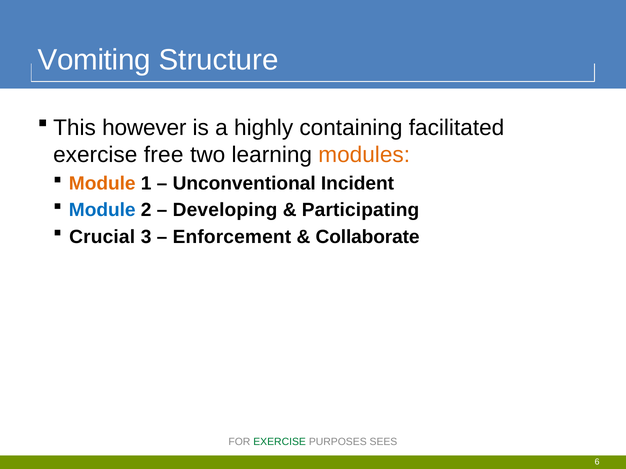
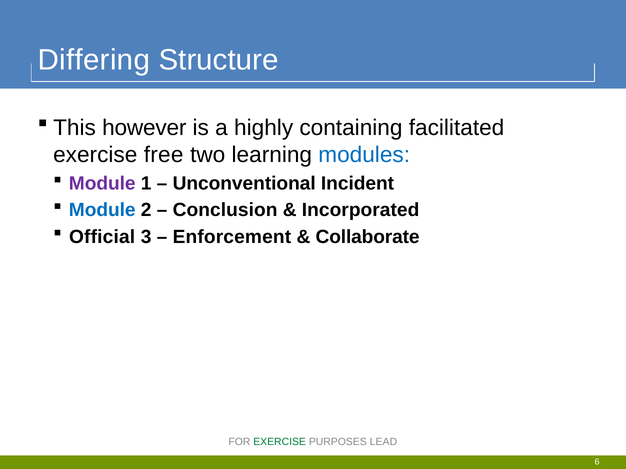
Vomiting: Vomiting -> Differing
modules colour: orange -> blue
Module at (102, 184) colour: orange -> purple
Developing: Developing -> Conclusion
Participating: Participating -> Incorporated
Crucial: Crucial -> Official
SEES: SEES -> LEAD
